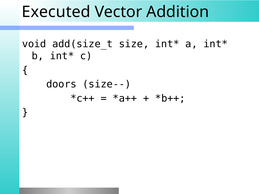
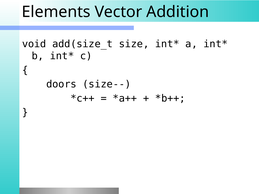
Executed: Executed -> Elements
